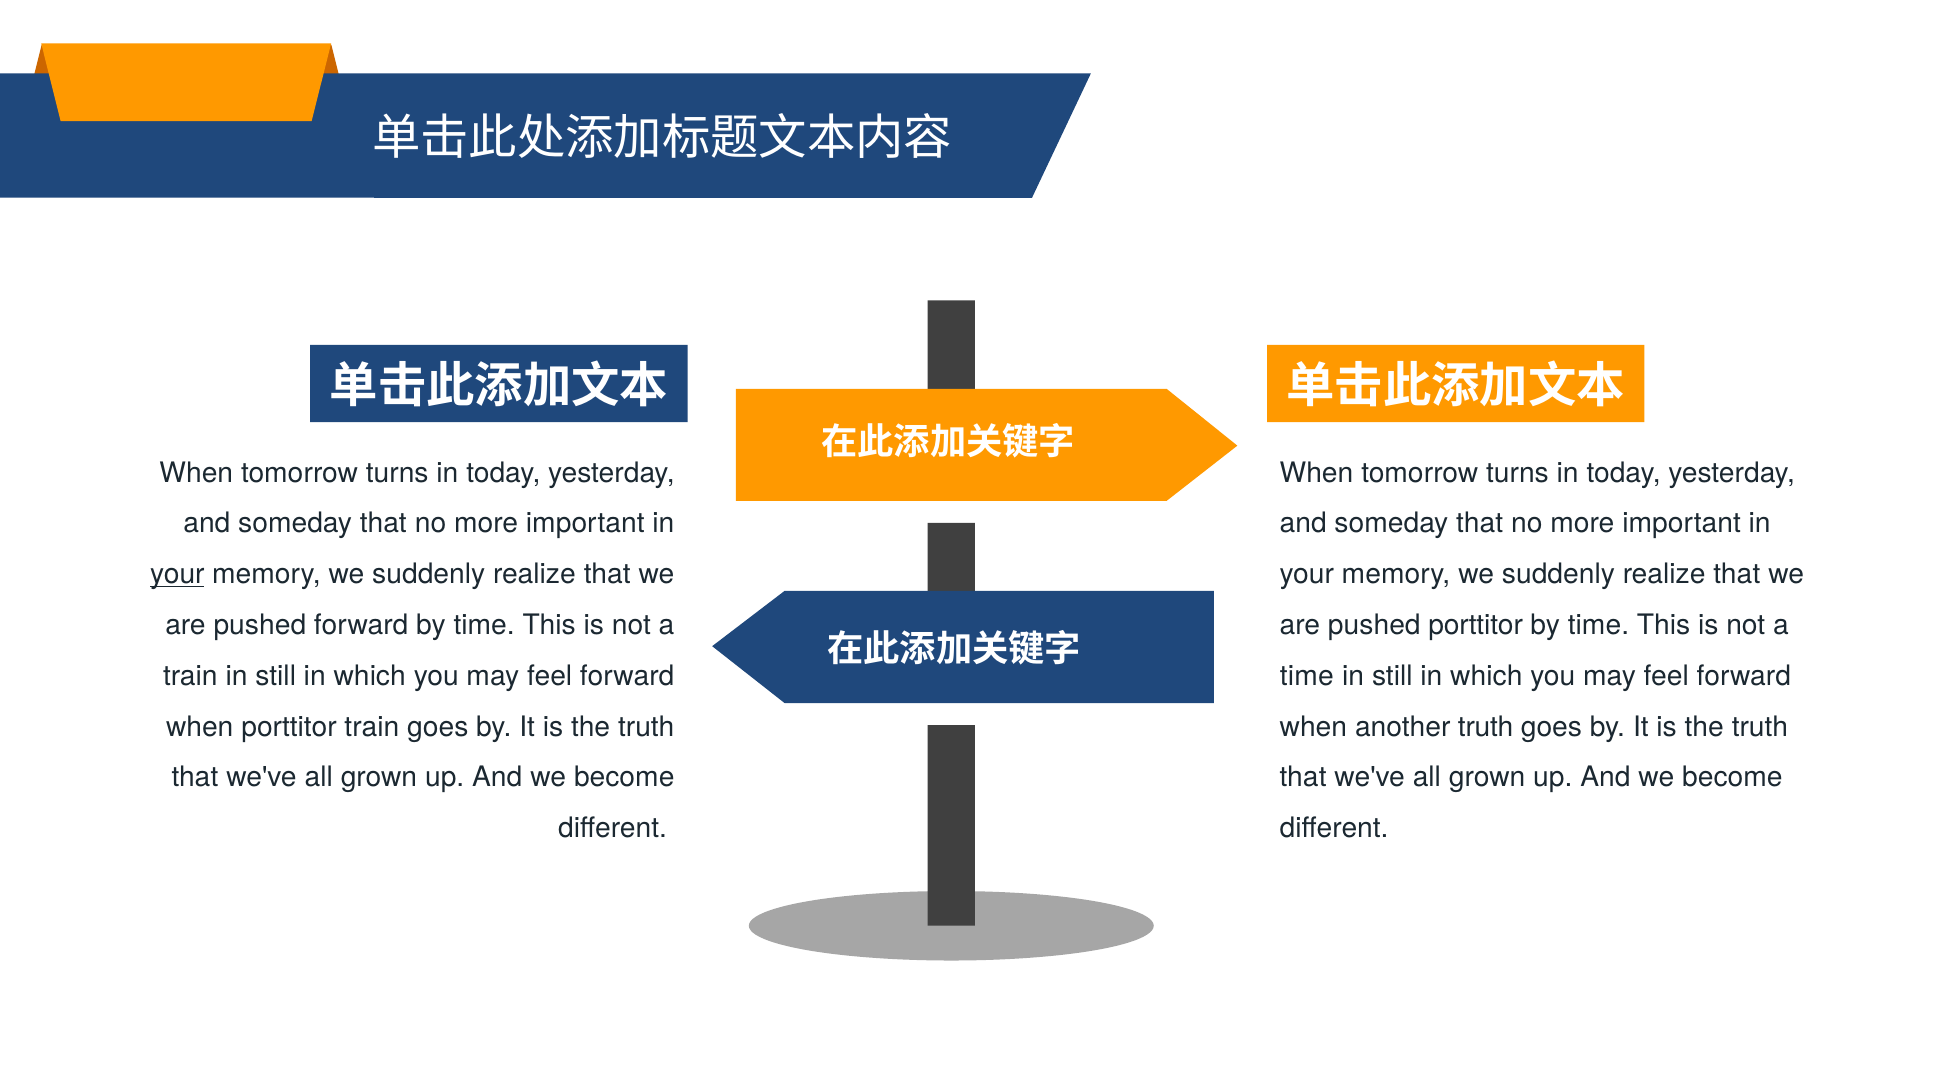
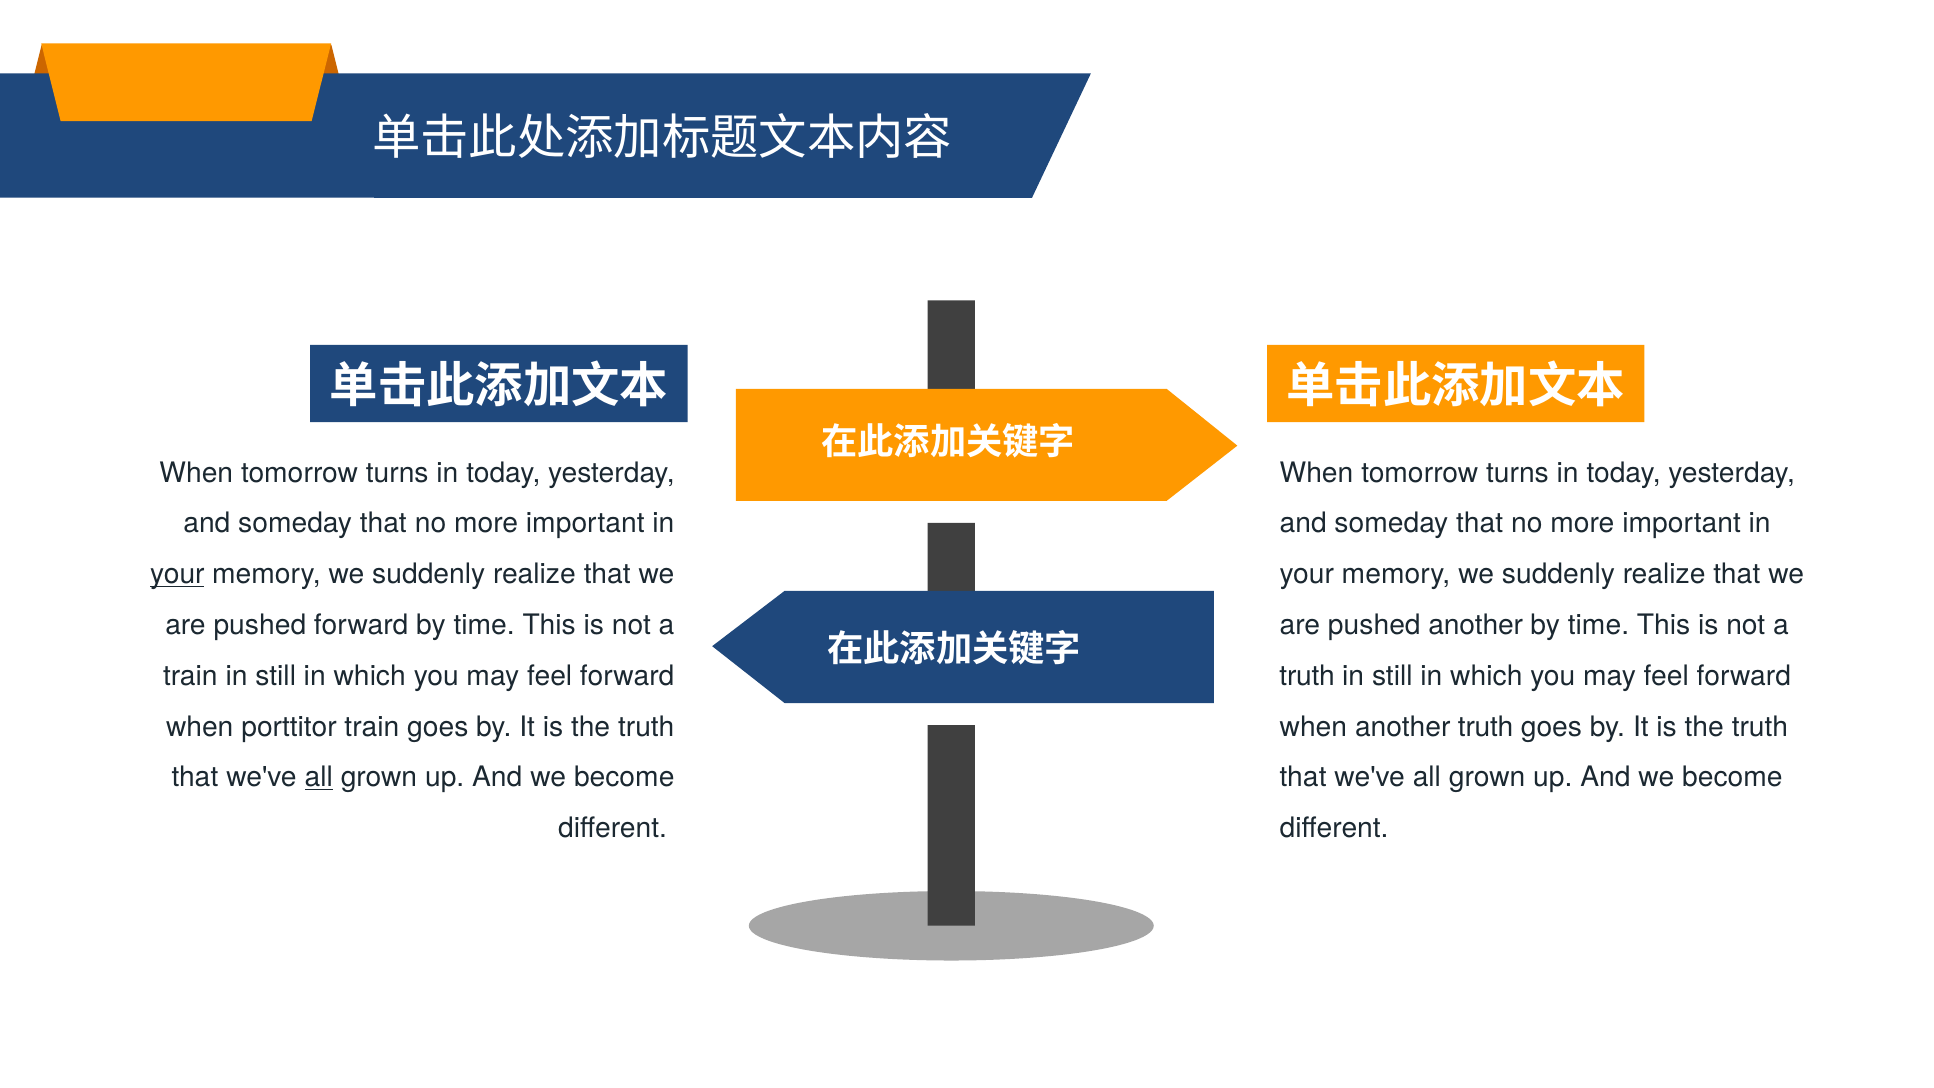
pushed porttitor: porttitor -> another
time at (1307, 676): time -> truth
all at (319, 777) underline: none -> present
